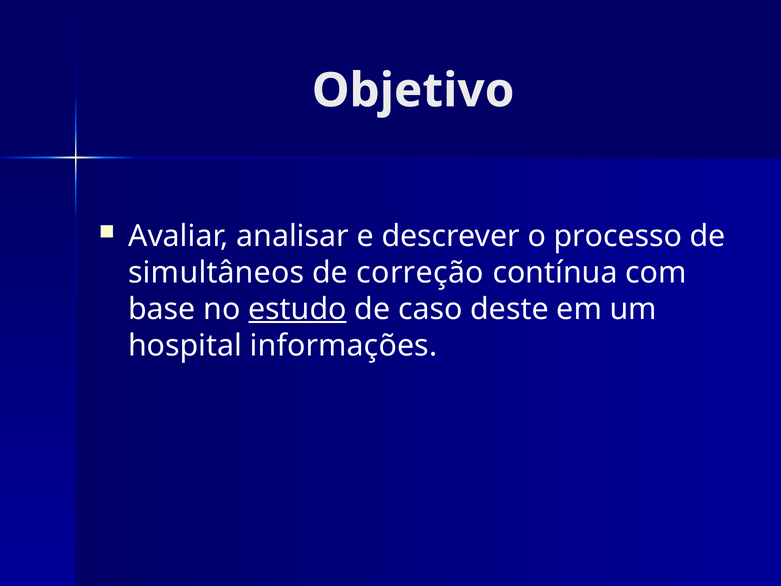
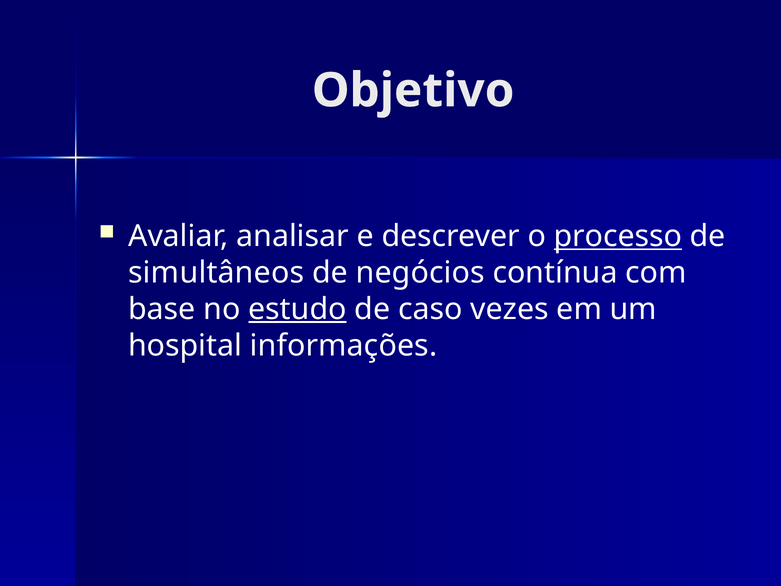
processo underline: none -> present
correção: correção -> negócios
deste: deste -> vezes
